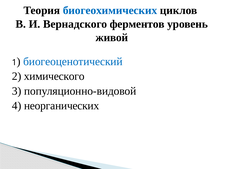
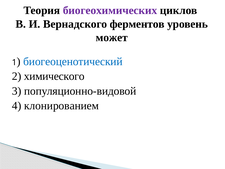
биогеохимических colour: blue -> purple
живой: живой -> может
неорганических: неорганических -> клонированием
